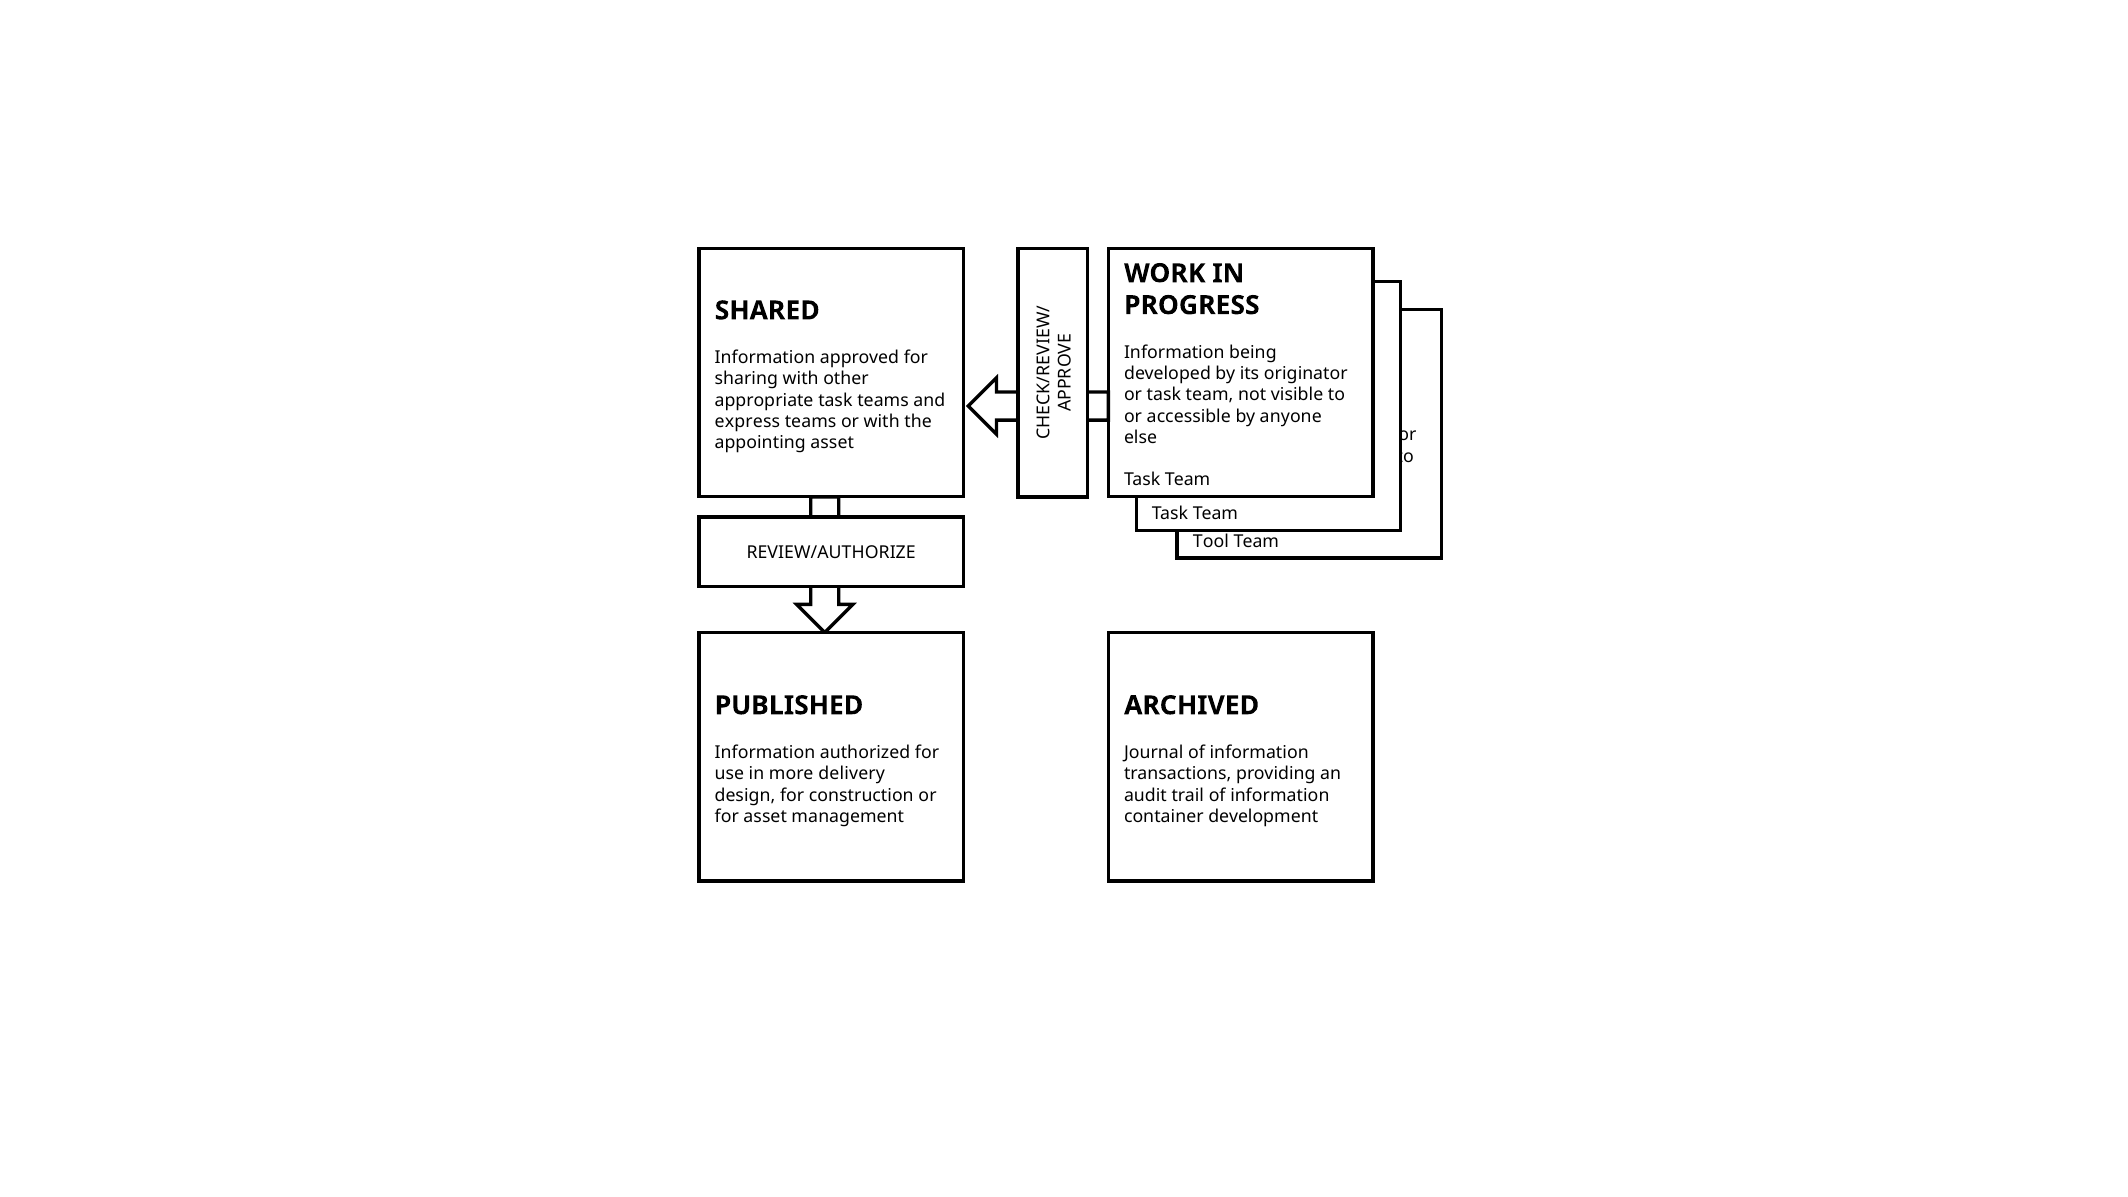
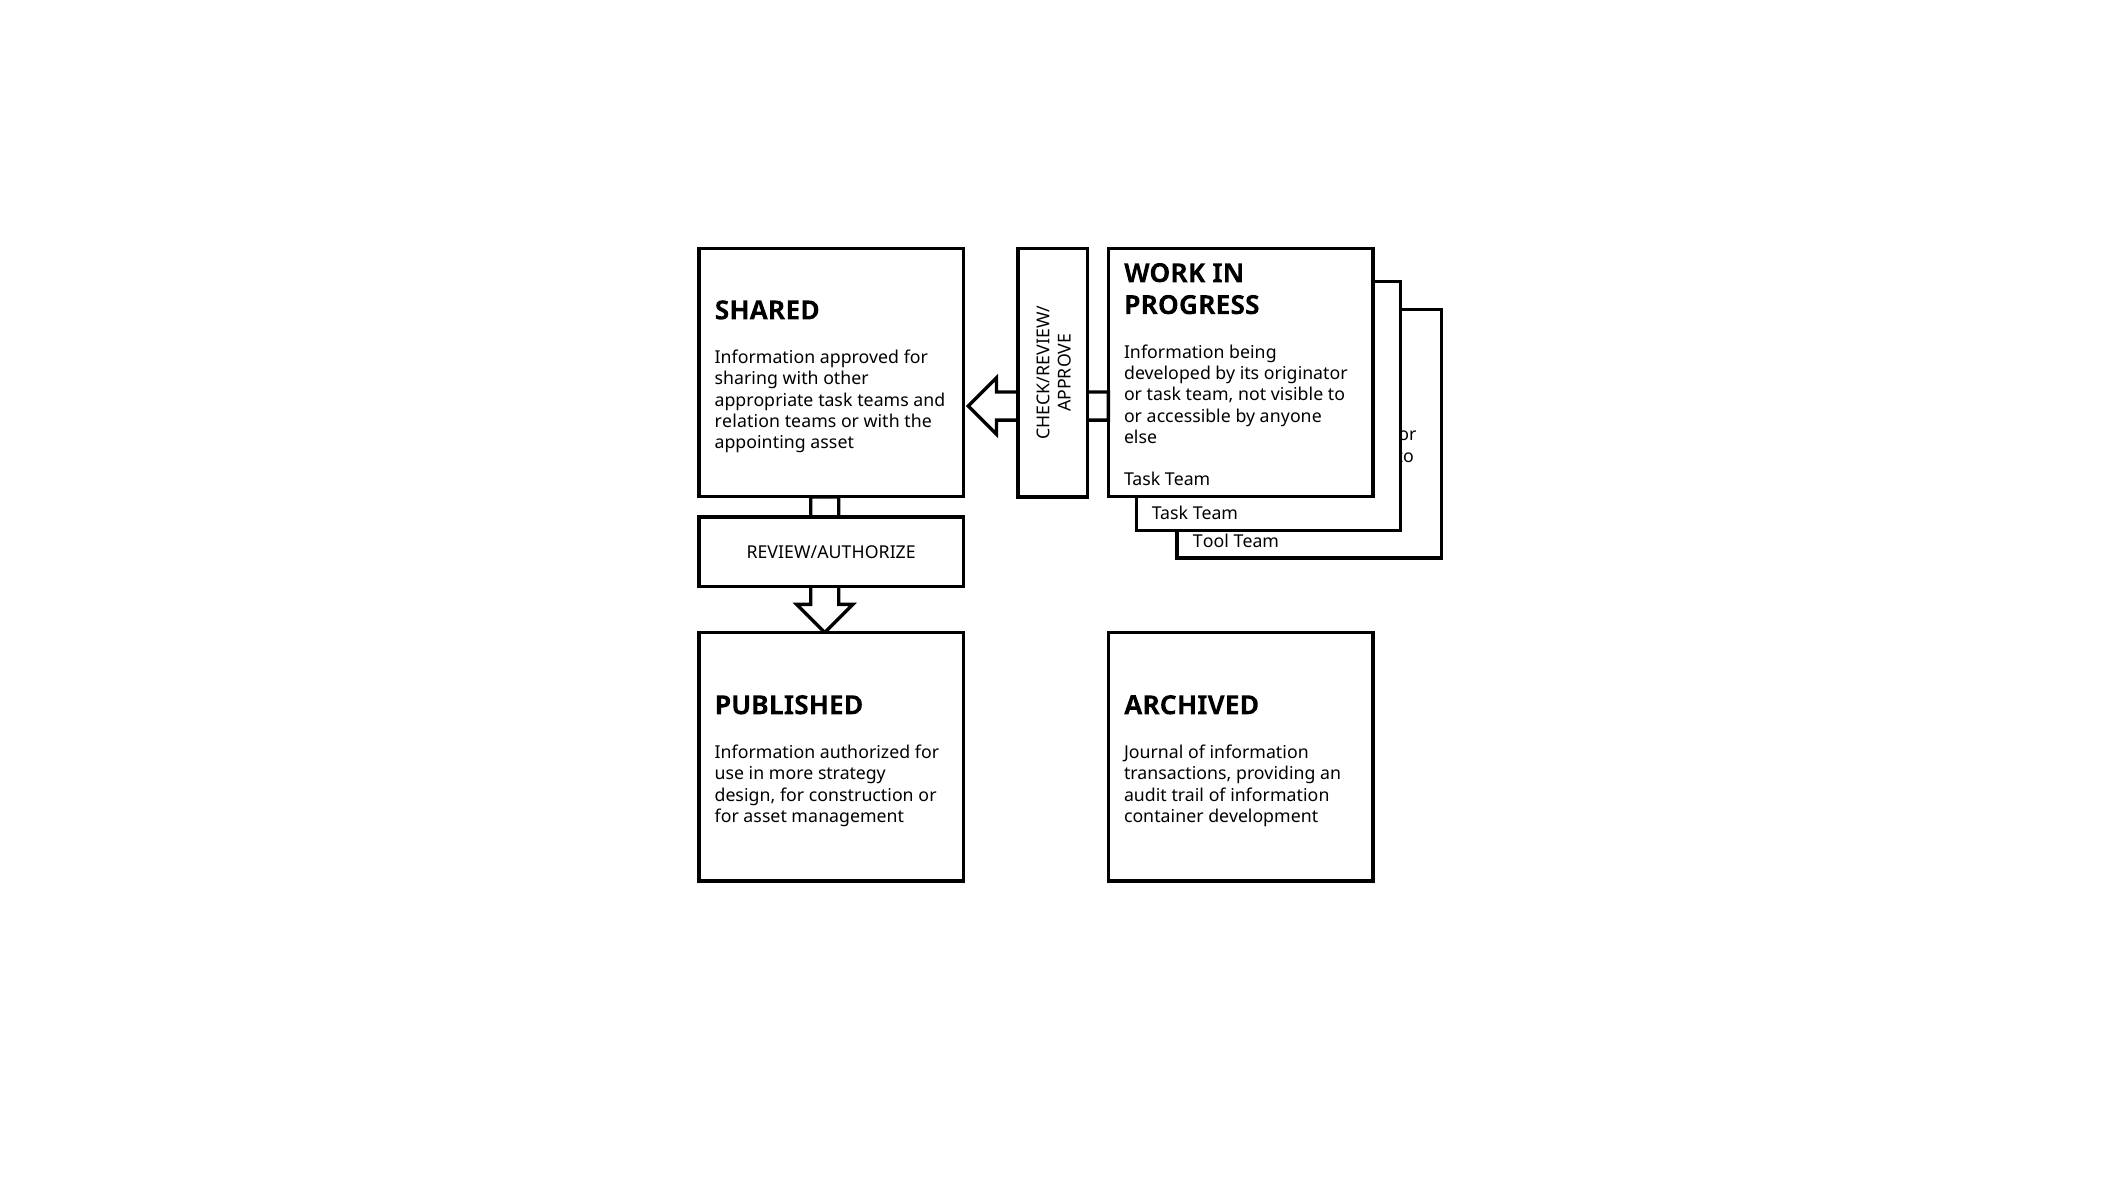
express: express -> relation
delivery: delivery -> strategy
